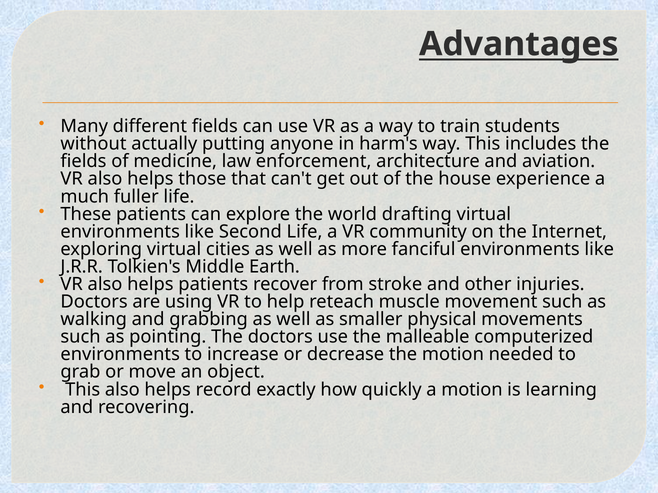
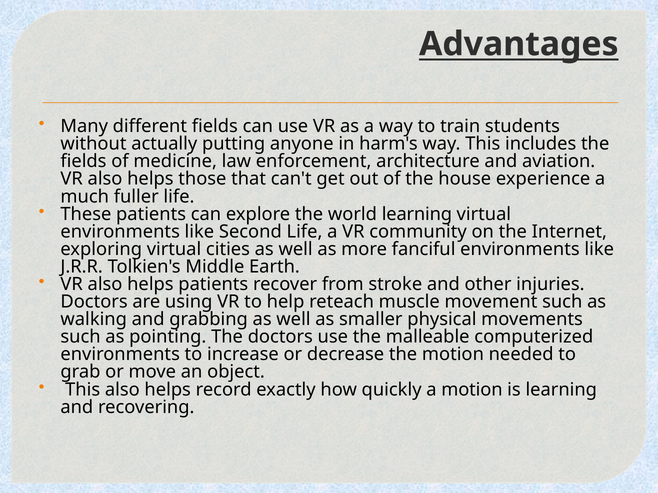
world drafting: drafting -> learning
